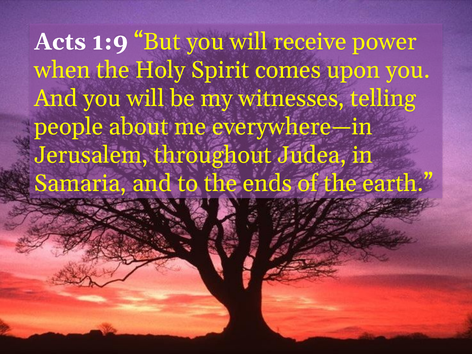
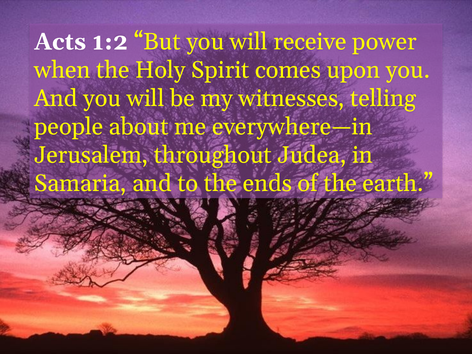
1:9: 1:9 -> 1:2
